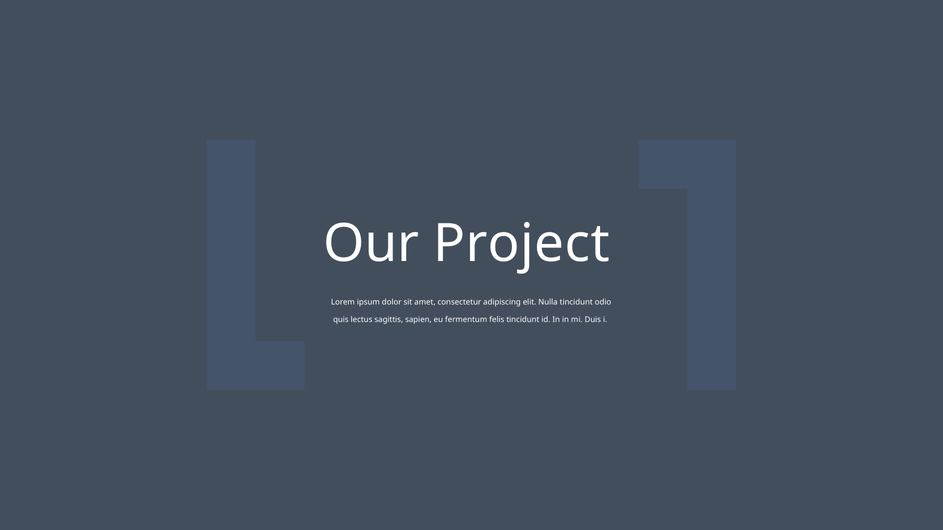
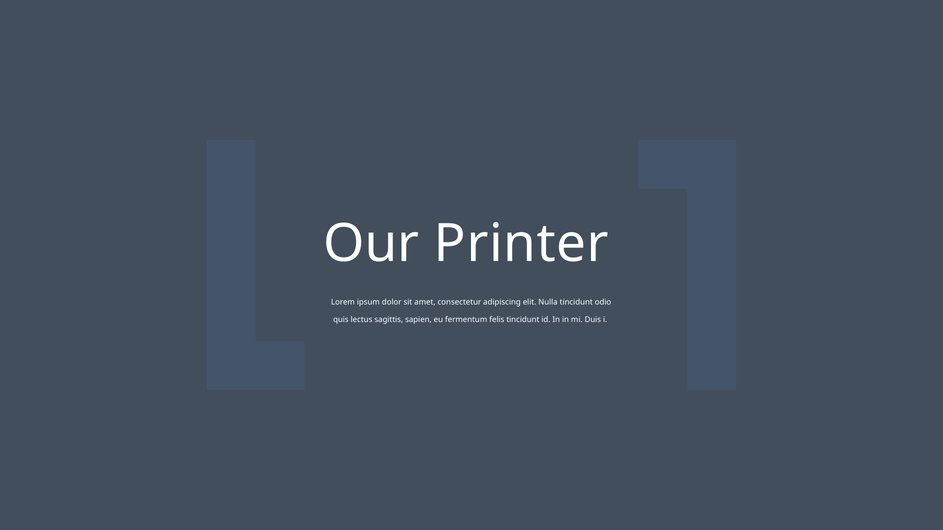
Project: Project -> Printer
